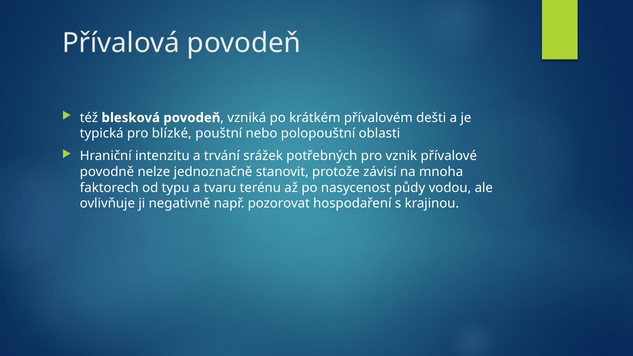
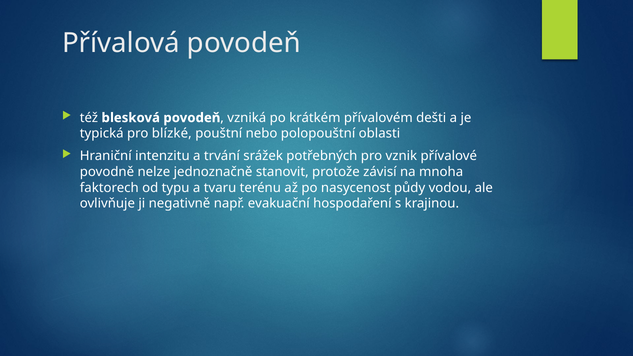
pozorovat: pozorovat -> evakuační
